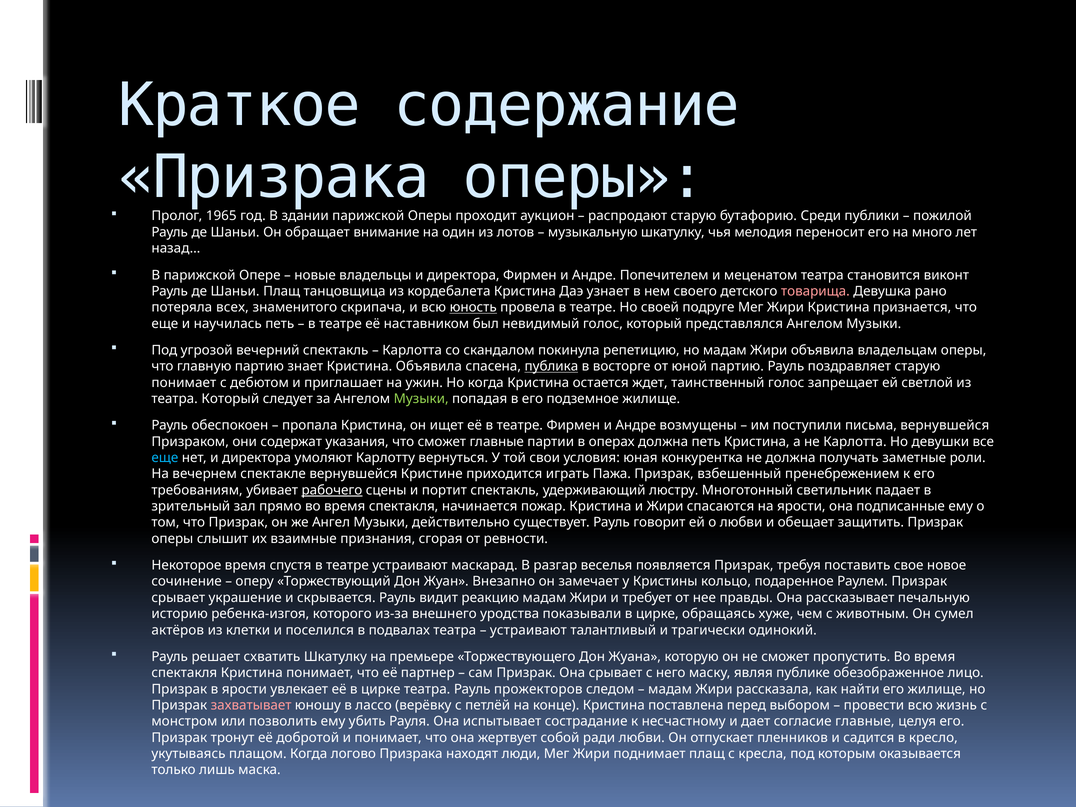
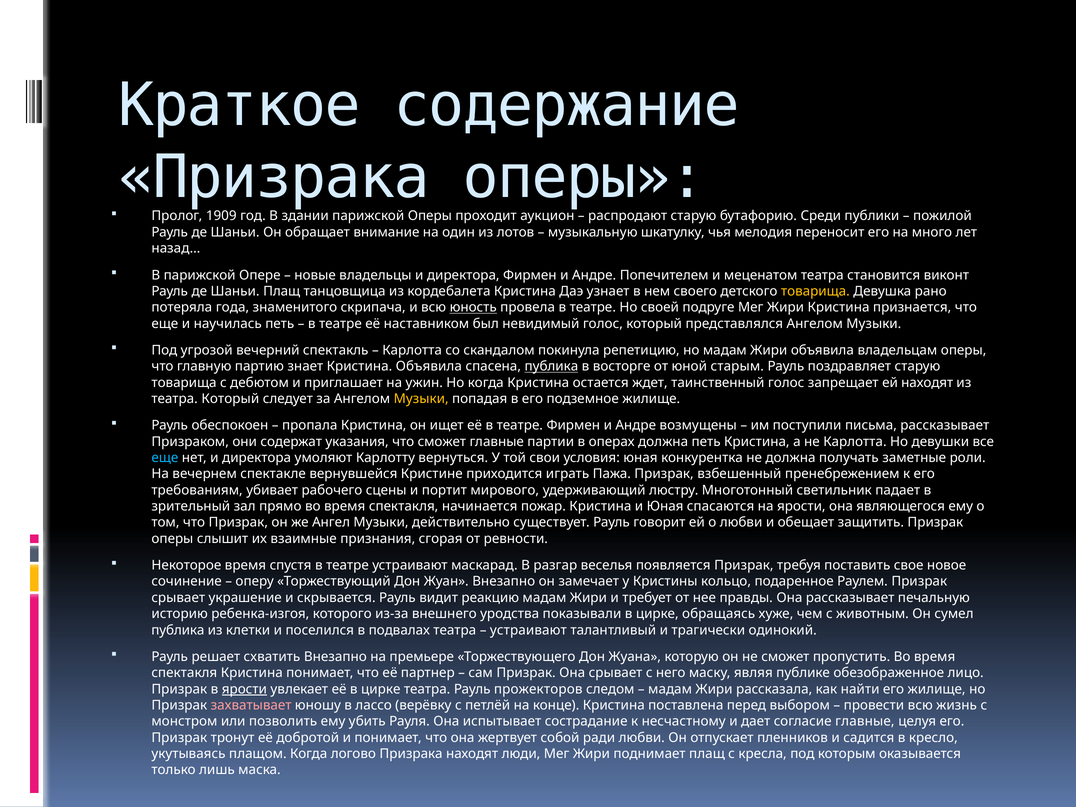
1965: 1965 -> 1909
товарища at (815, 291) colour: pink -> yellow
всех: всех -> года
юной партию: партию -> старым
понимает at (184, 383): понимает -> товарища
ей светлой: светлой -> находят
Музыки at (421, 399) colour: light green -> yellow
письма вернувшейся: вернувшейся -> рассказывает
рабочего underline: present -> none
портит спектакль: спектакль -> мирового
и Жири: Жири -> Юная
подписанные: подписанные -> являющегося
актёров at (178, 630): актёров -> публика
схватить Шкатулку: Шкатулку -> Внезапно
ярости at (244, 689) underline: none -> present
